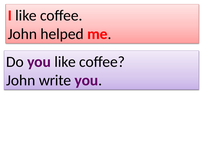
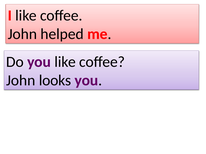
write: write -> looks
